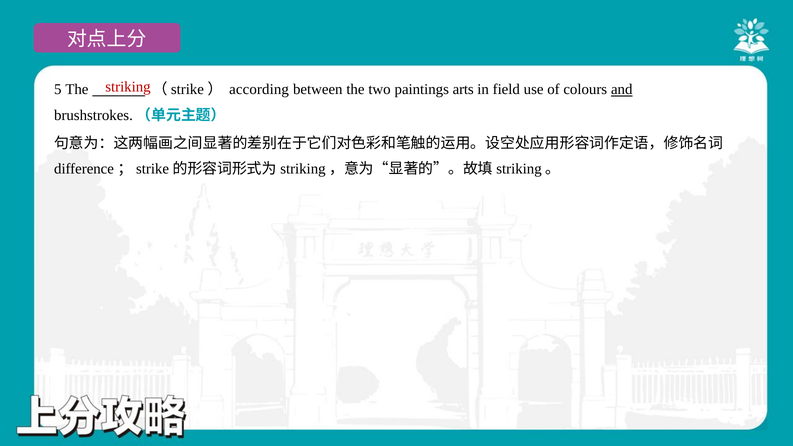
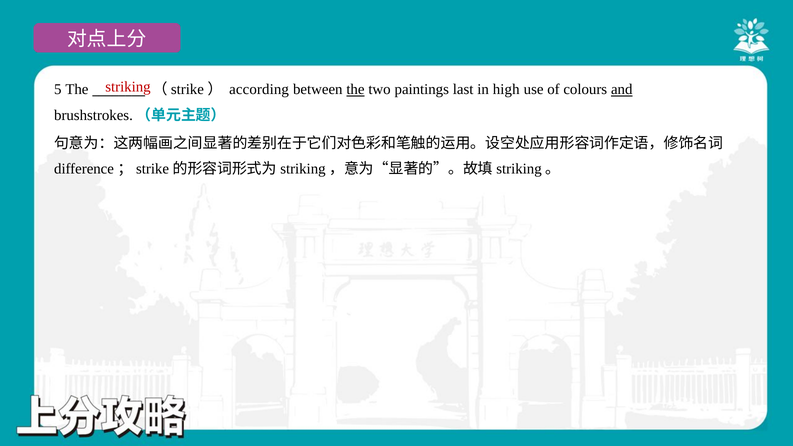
the at (355, 90) underline: none -> present
arts: arts -> last
field: field -> high
